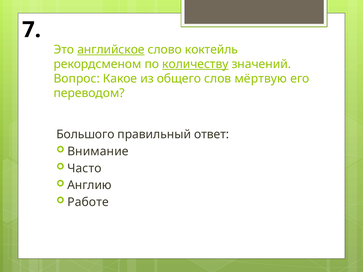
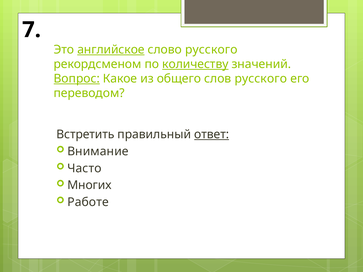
слово коктейль: коктейль -> русского
Вопрос underline: none -> present
слов мёртвую: мёртвую -> русского
Большого: Большого -> Встретить
ответ underline: none -> present
Англию: Англию -> Многих
